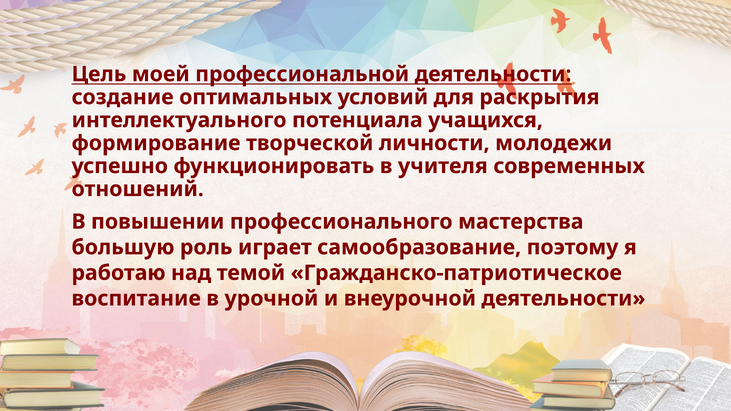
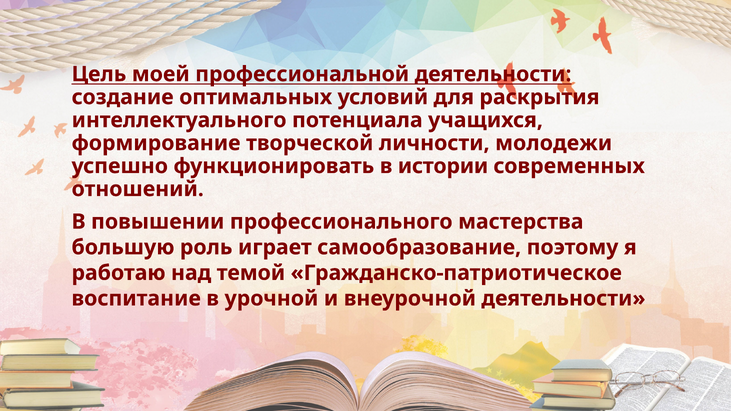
учителя: учителя -> истории
